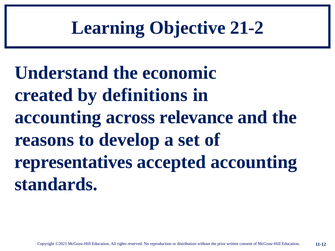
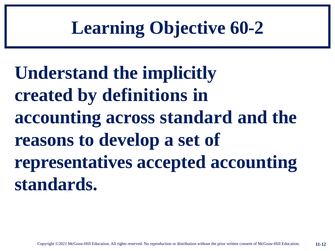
21-2: 21-2 -> 60-2
economic: economic -> implicitly
relevance: relevance -> standard
